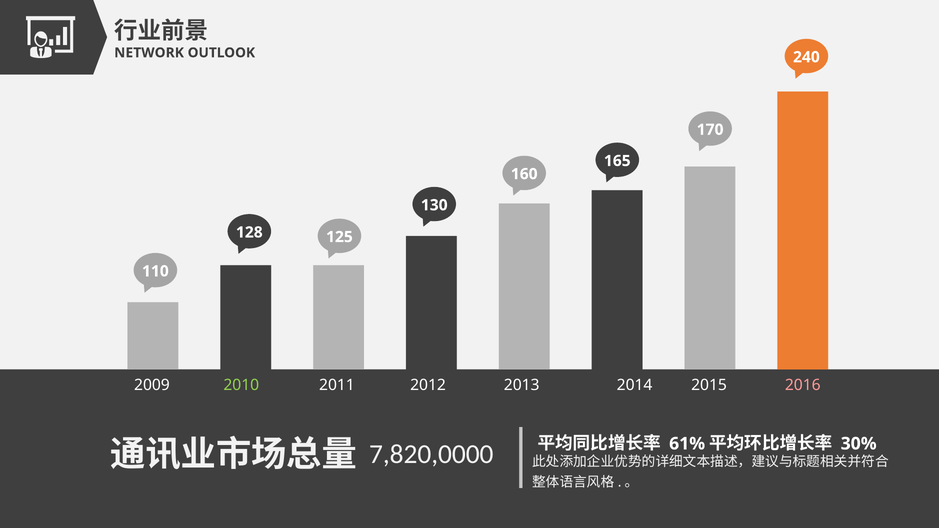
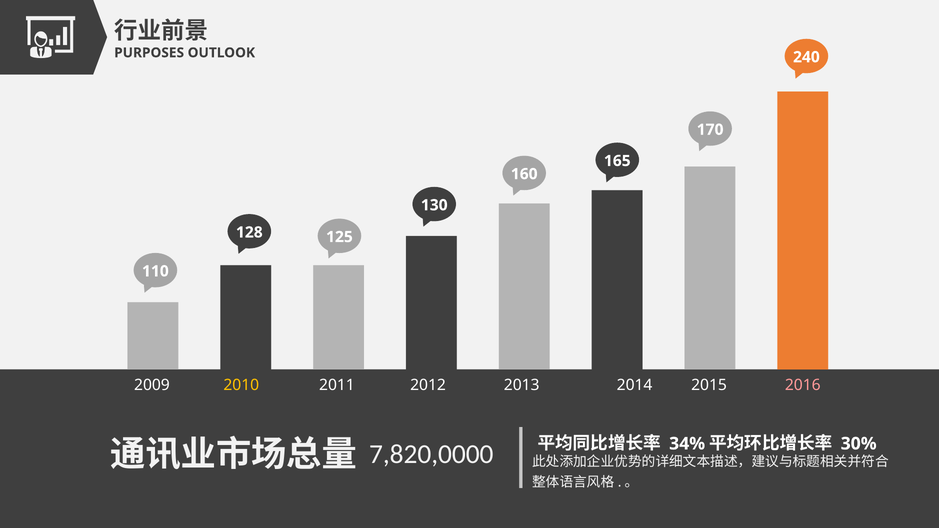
NETWORK: NETWORK -> PURPOSES
2010 colour: light green -> yellow
61%: 61% -> 34%
